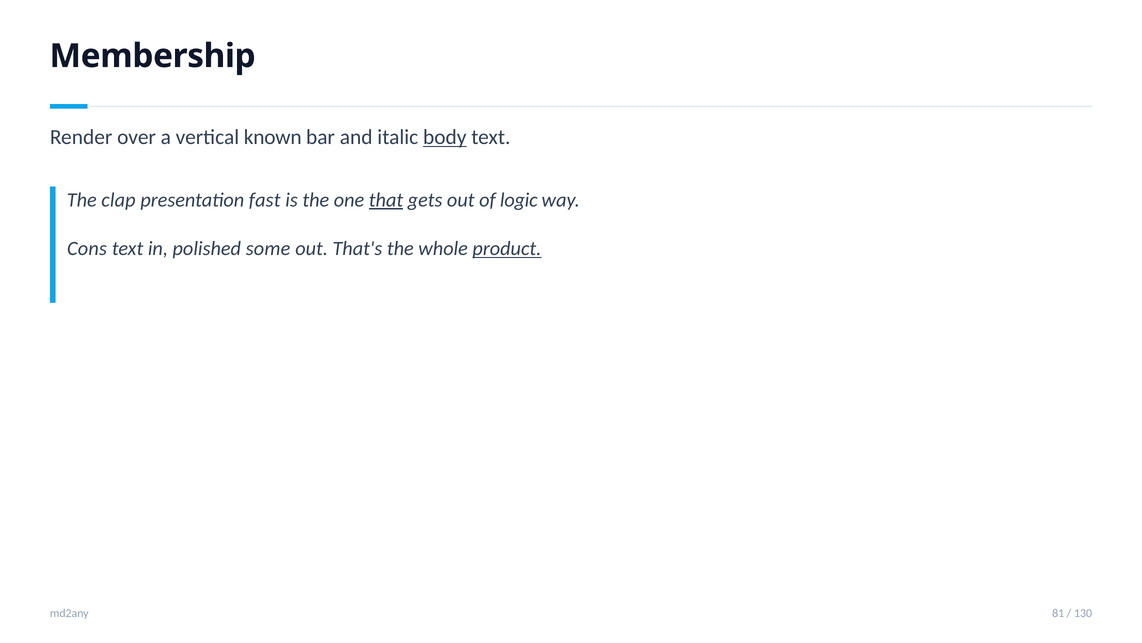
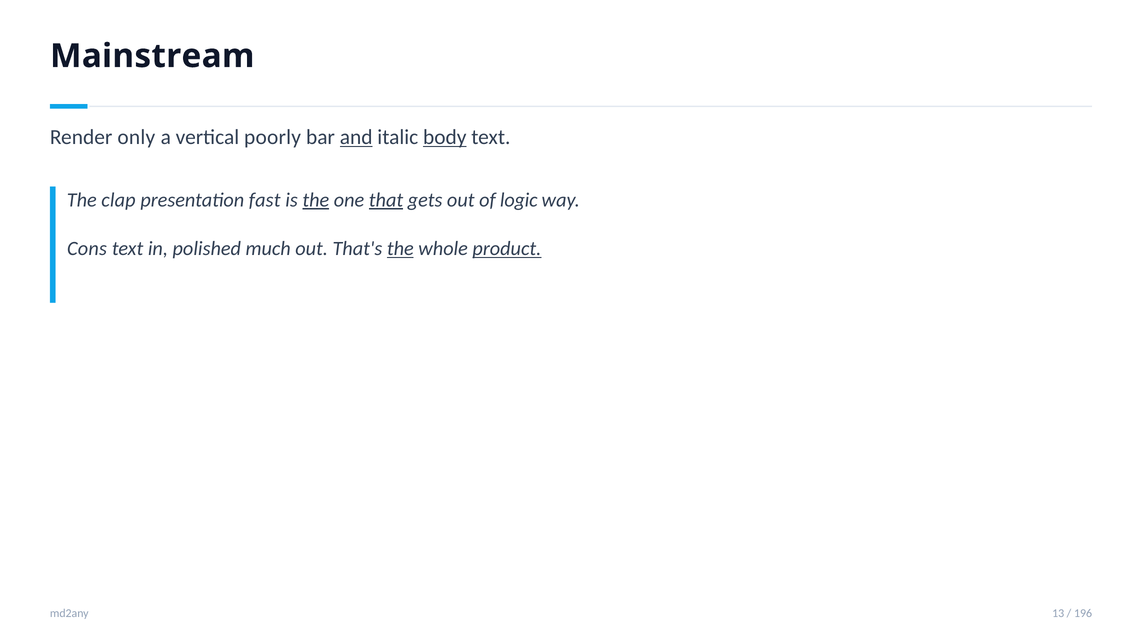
Membership: Membership -> Mainstream
over: over -> only
known: known -> poorly
and underline: none -> present
the at (316, 200) underline: none -> present
some: some -> much
the at (400, 248) underline: none -> present
81: 81 -> 13
130: 130 -> 196
